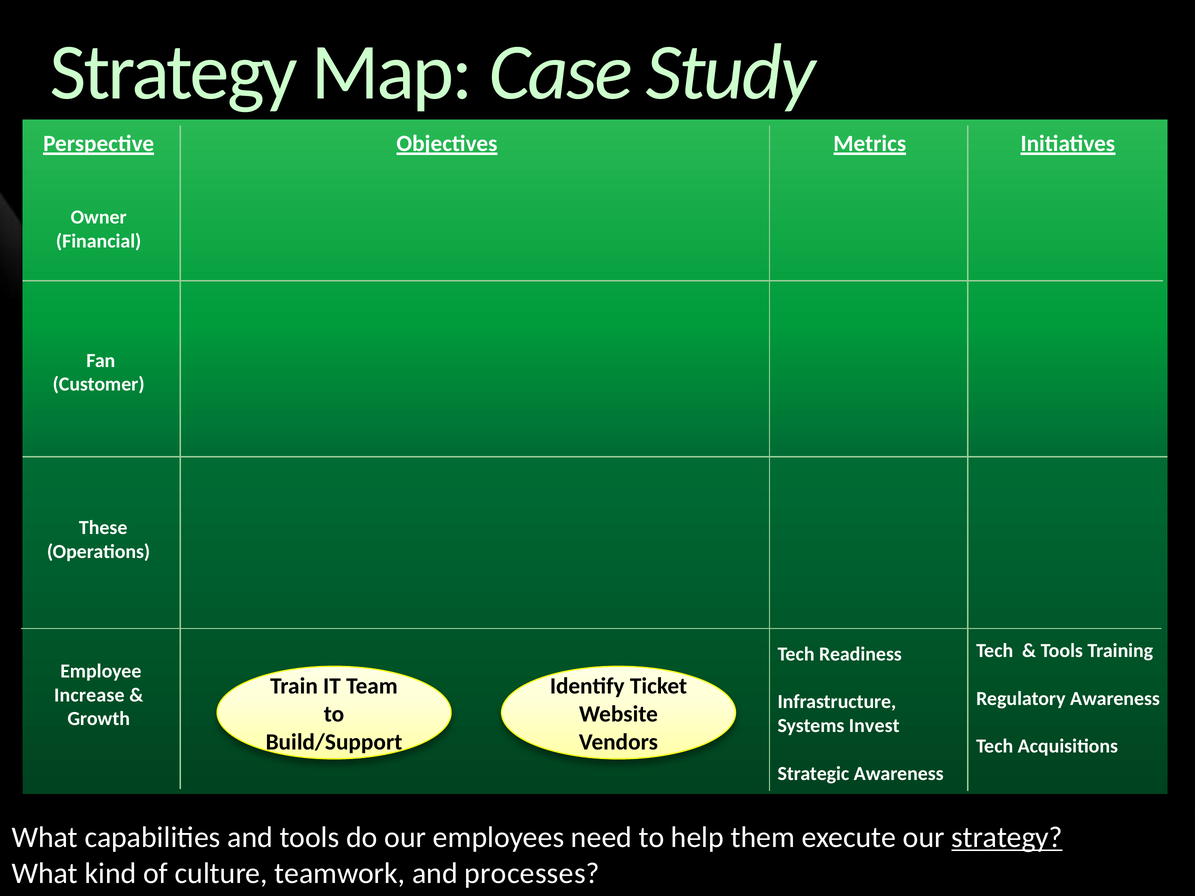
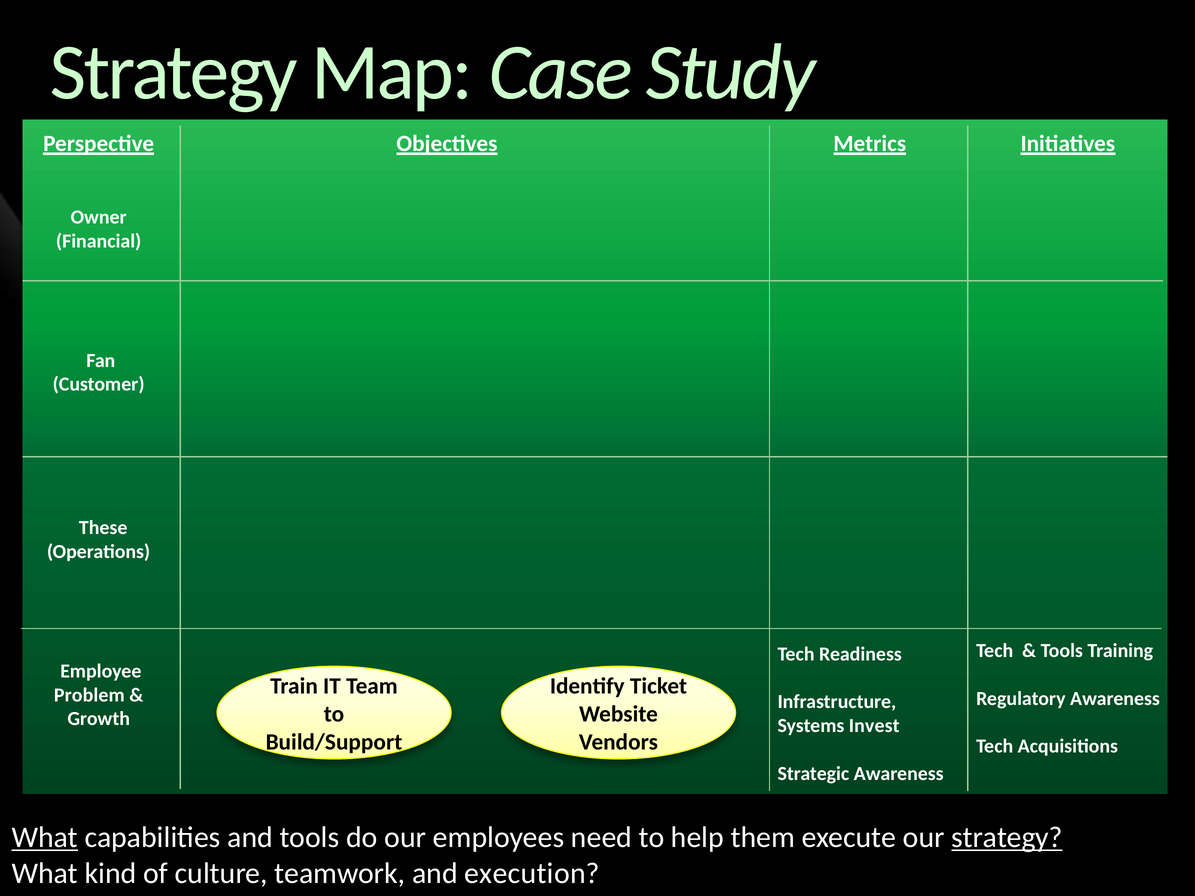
Increase: Increase -> Problem
What at (45, 838) underline: none -> present
processes: processes -> execution
